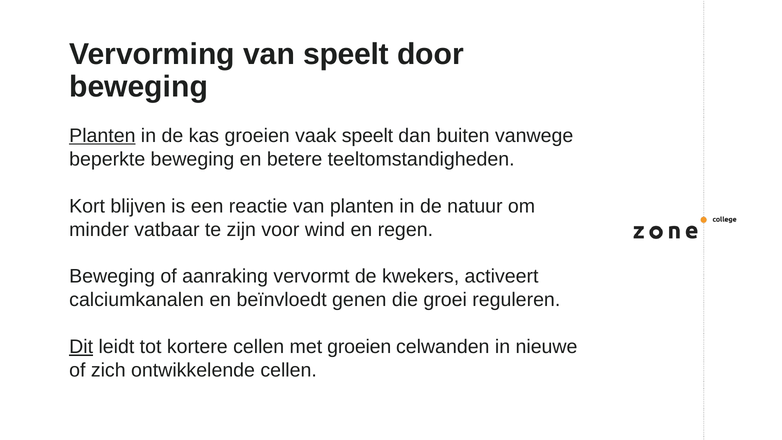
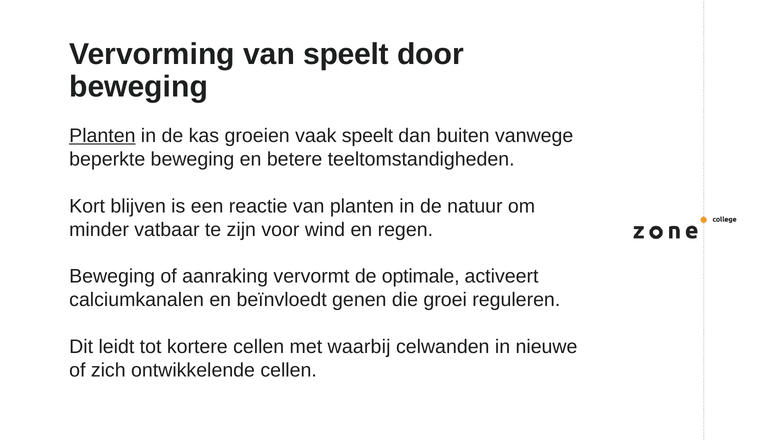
kwekers: kwekers -> optimale
Dit underline: present -> none
met groeien: groeien -> waarbij
